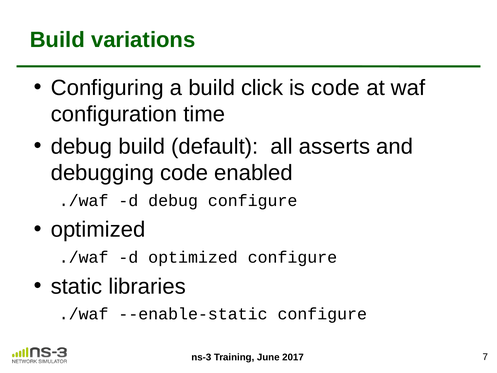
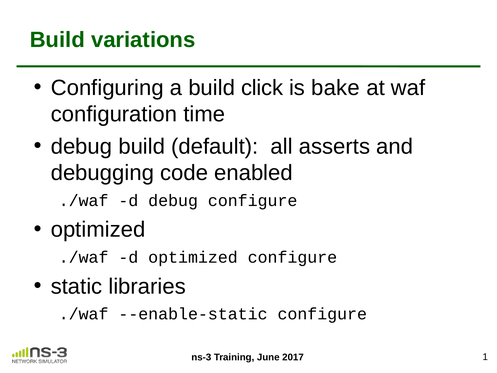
is code: code -> bake
7: 7 -> 1
